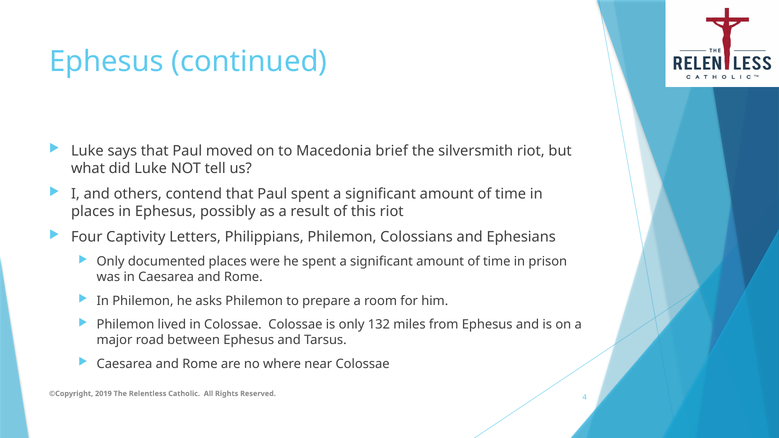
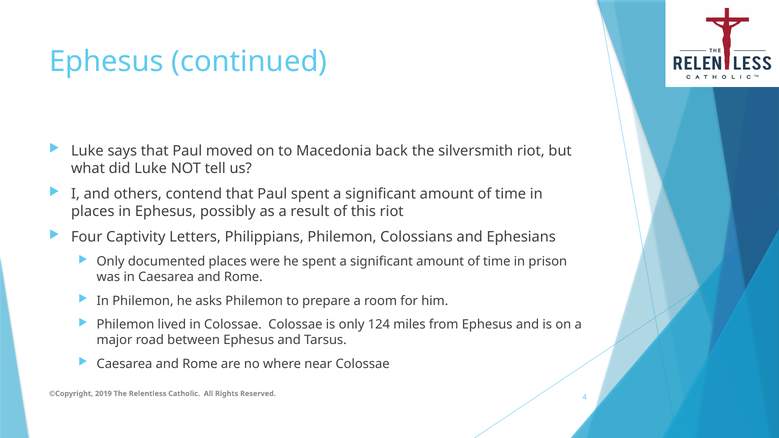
brief: brief -> back
132: 132 -> 124
